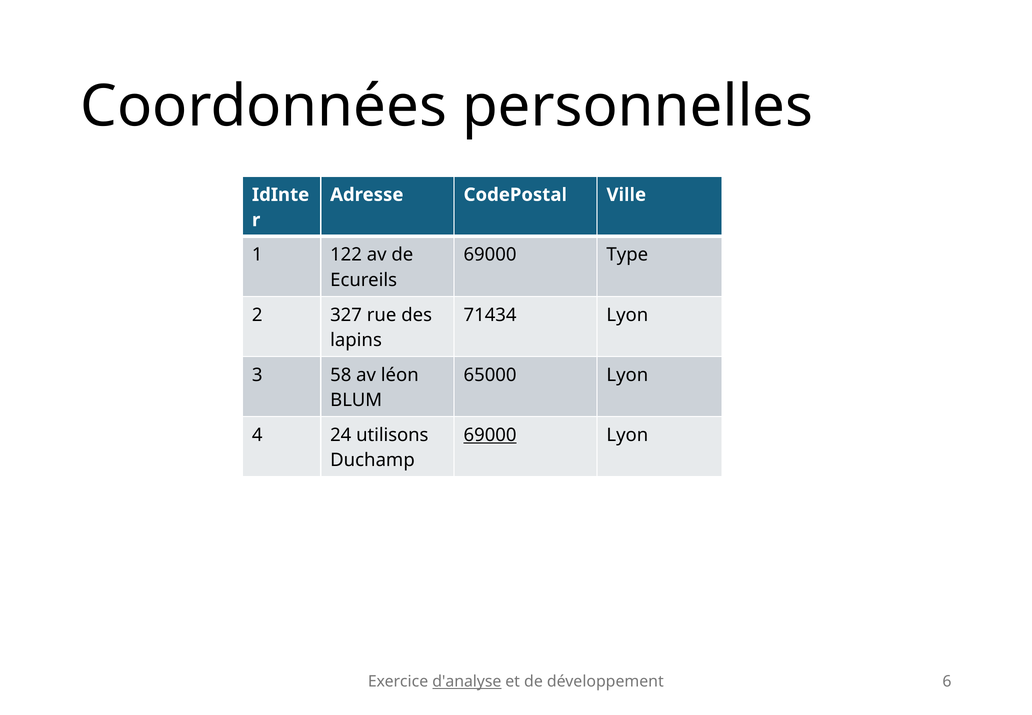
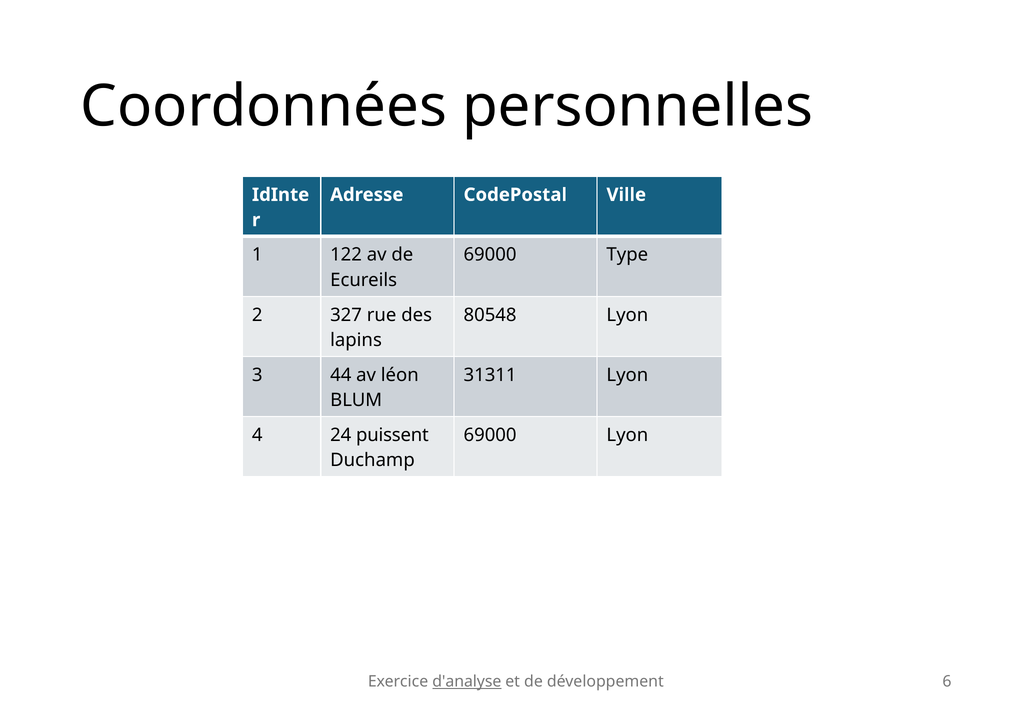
71434: 71434 -> 80548
58: 58 -> 44
65000: 65000 -> 31311
utilisons: utilisons -> puissent
69000 at (490, 435) underline: present -> none
